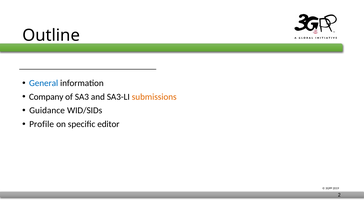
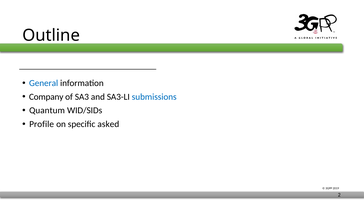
submissions colour: orange -> blue
Guidance: Guidance -> Quantum
editor: editor -> asked
